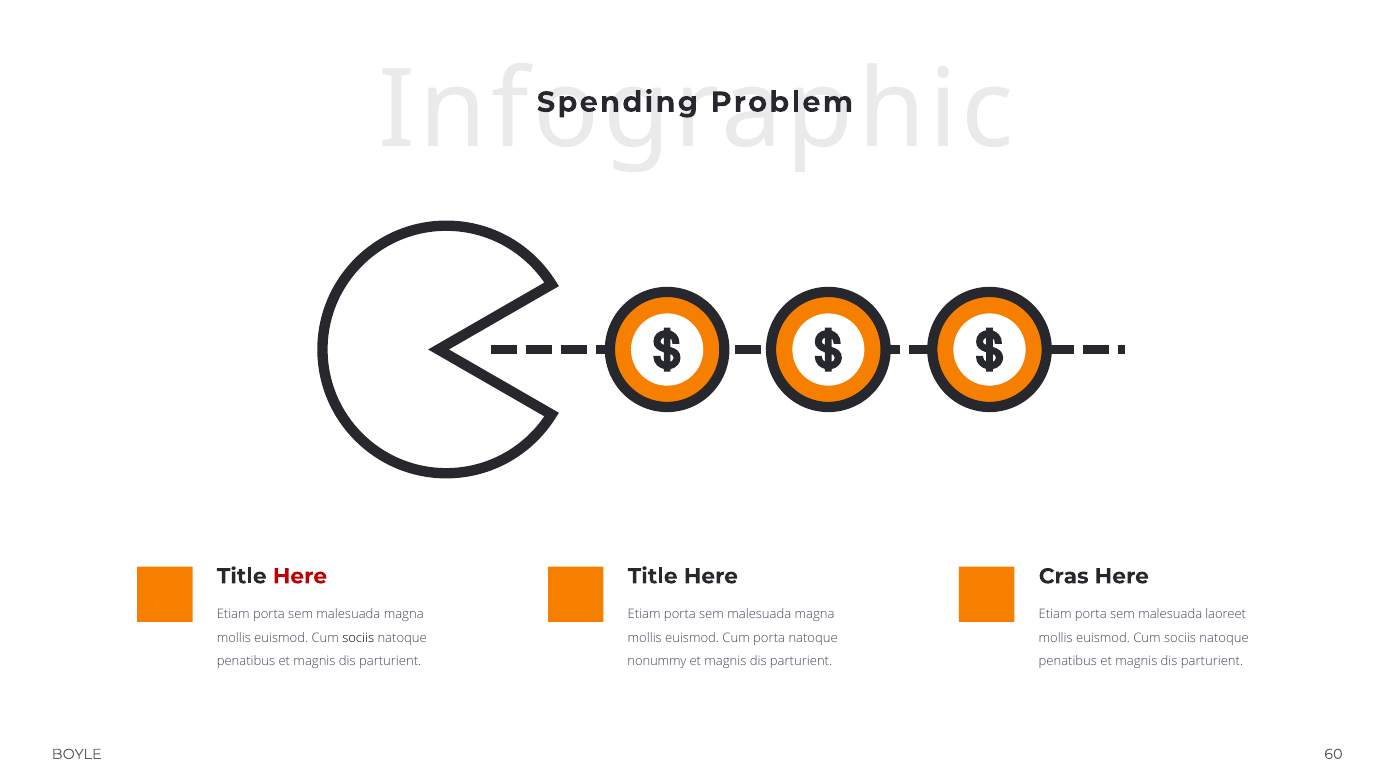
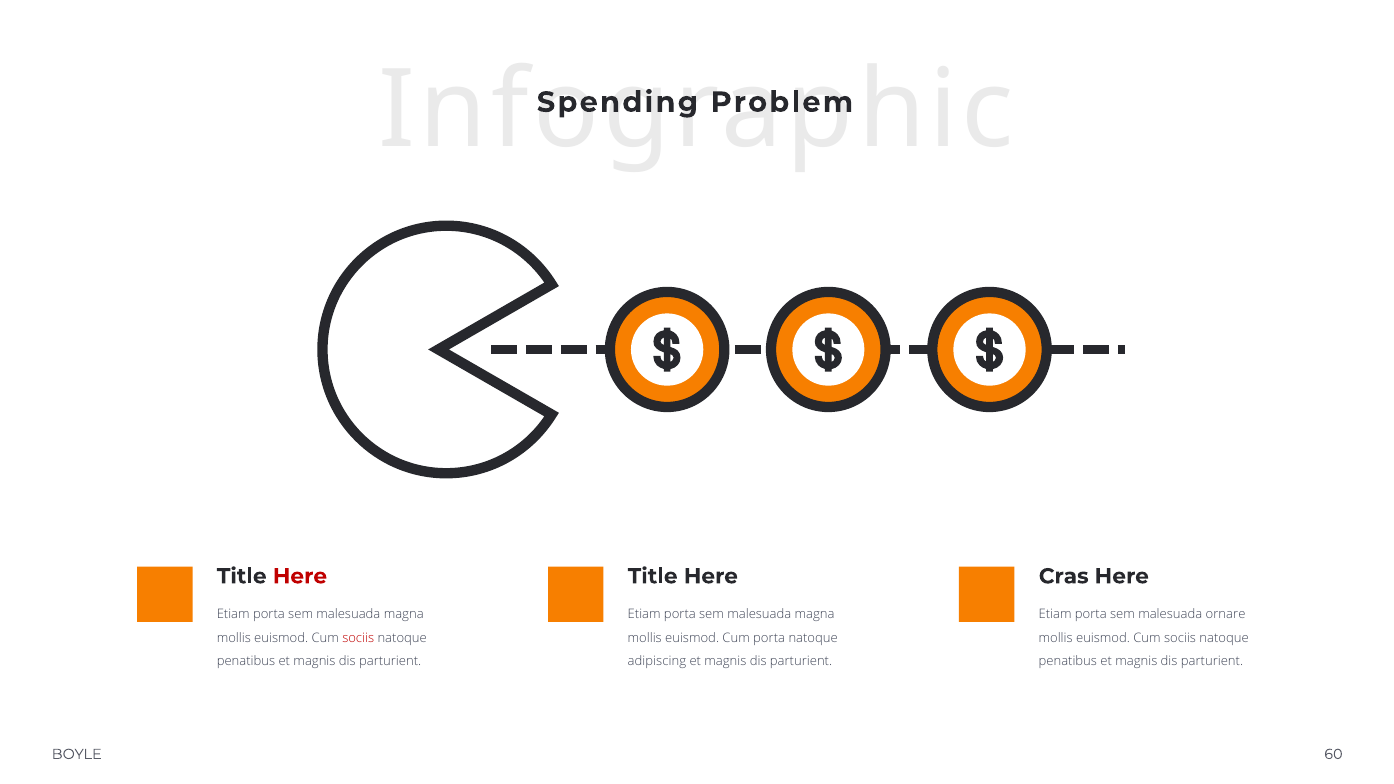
laoreet: laoreet -> ornare
sociis at (358, 638) colour: black -> red
nonummy: nonummy -> adipiscing
